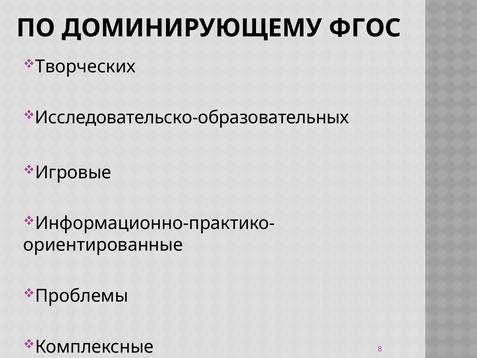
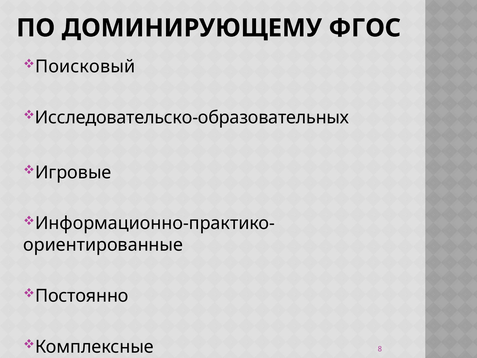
Творческих: Творческих -> Поисковый
Проблемы: Проблемы -> Постоянно
